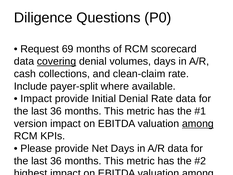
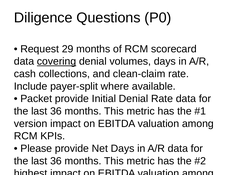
69: 69 -> 29
Impact at (36, 99): Impact -> Packet
among at (198, 123) underline: present -> none
